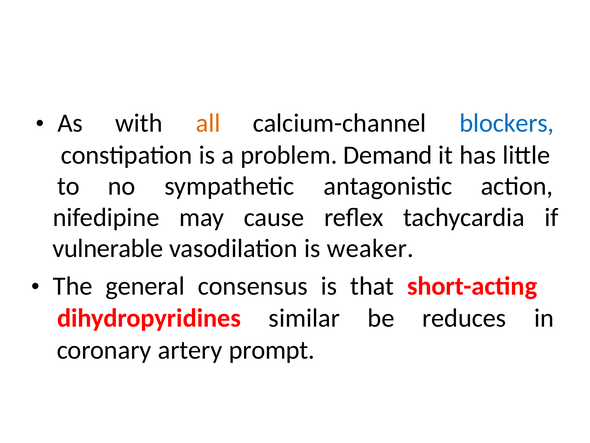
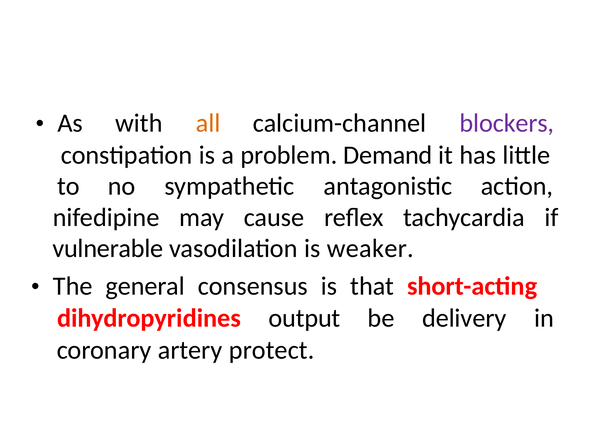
blockers colour: blue -> purple
similar: similar -> output
reduces: reduces -> delivery
prompt: prompt -> protect
